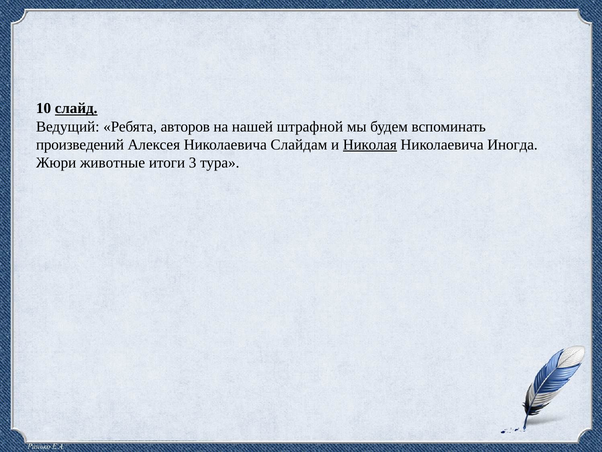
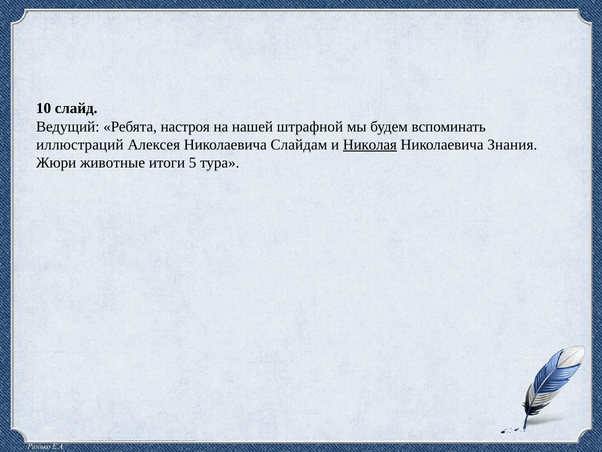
слайд underline: present -> none
авторов: авторов -> настроя
произведений: произведений -> иллюстраций
Иногда: Иногда -> Знания
3: 3 -> 5
